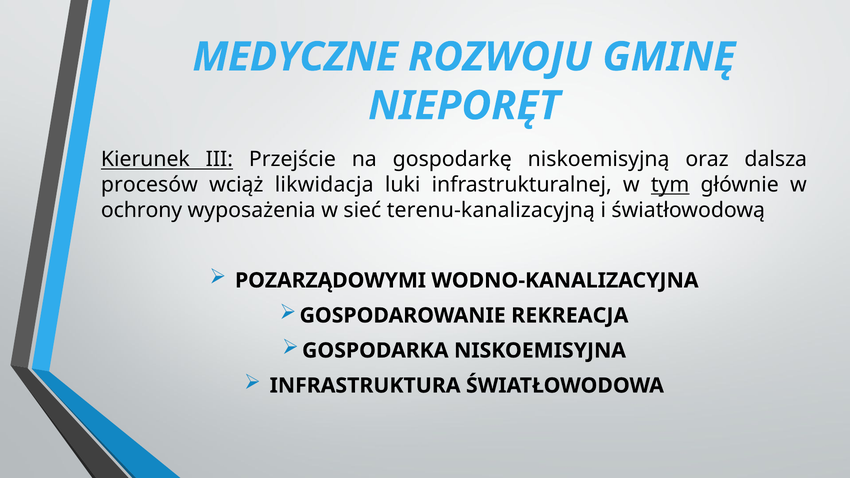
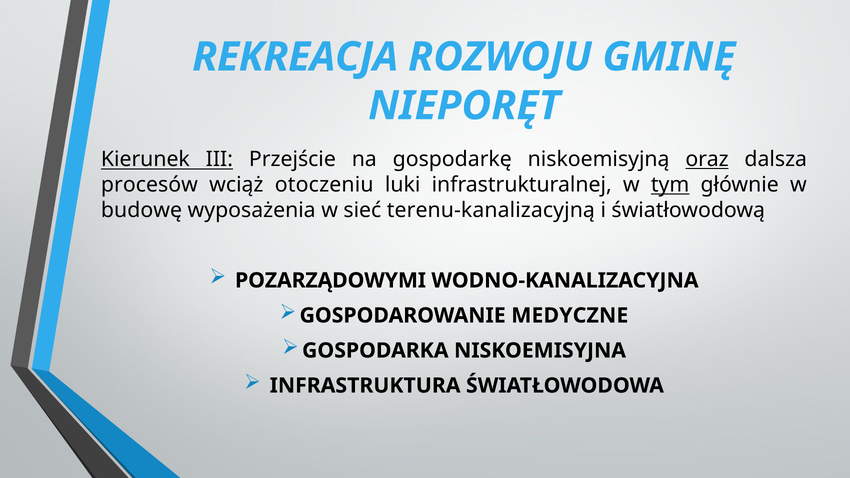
MEDYCZNE: MEDYCZNE -> REKREACJA
oraz underline: none -> present
likwidacja: likwidacja -> otoczeniu
ochrony: ochrony -> budowę
REKREACJA: REKREACJA -> MEDYCZNE
